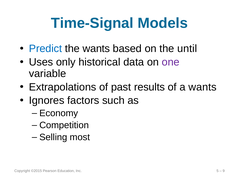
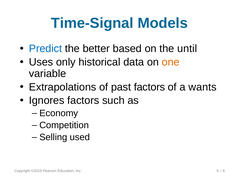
the wants: wants -> better
one colour: purple -> orange
past results: results -> factors
most: most -> used
